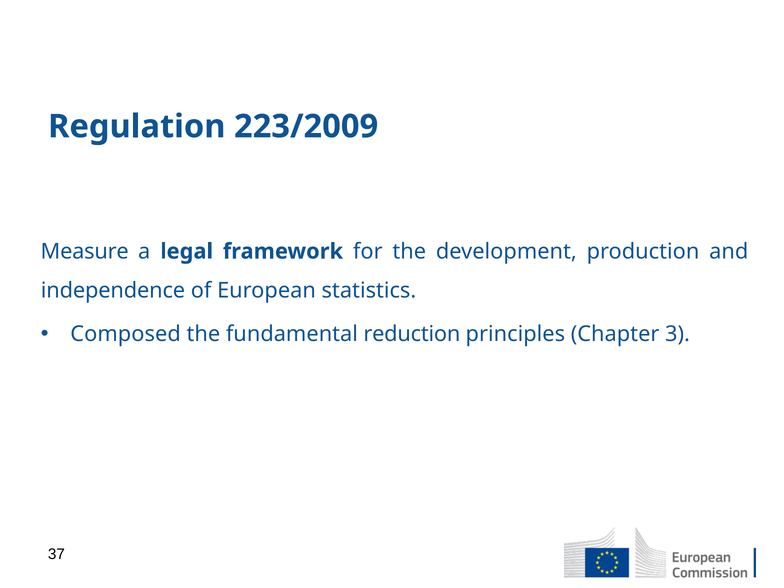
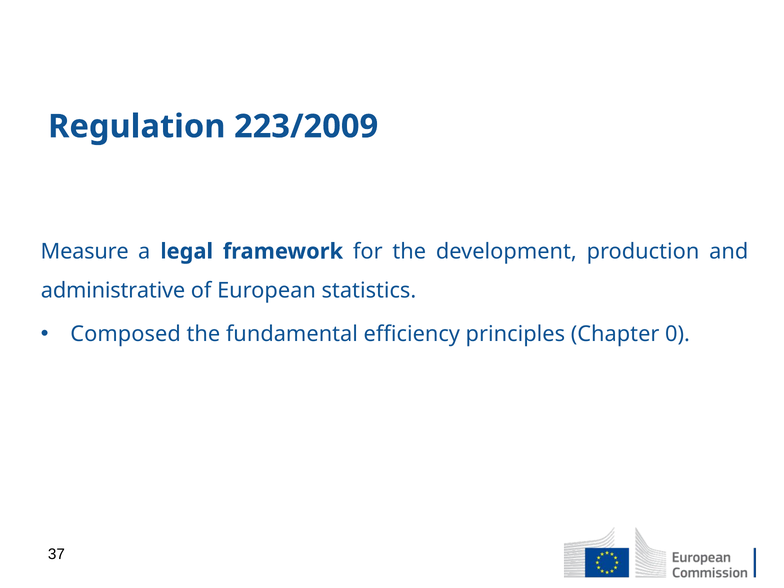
independence: independence -> administrative
reduction: reduction -> efficiency
3: 3 -> 0
